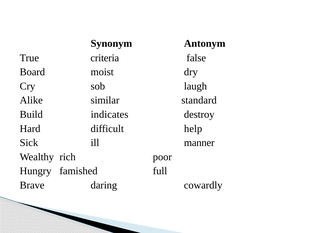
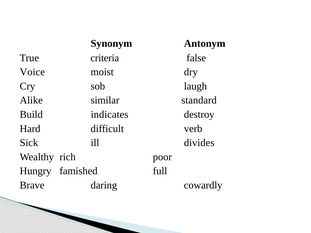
Board: Board -> Voice
help: help -> verb
manner: manner -> divides
